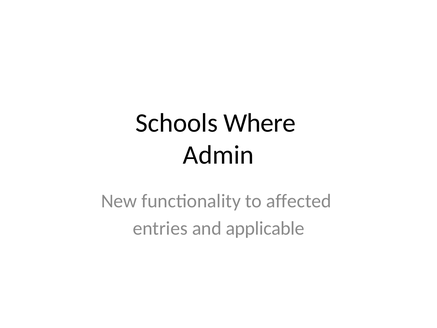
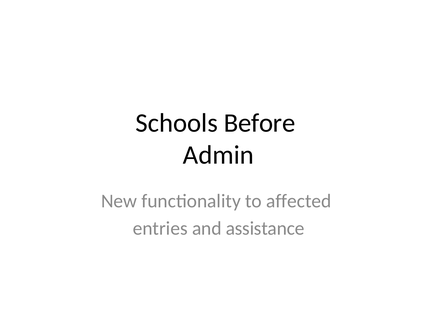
Where: Where -> Before
applicable: applicable -> assistance
